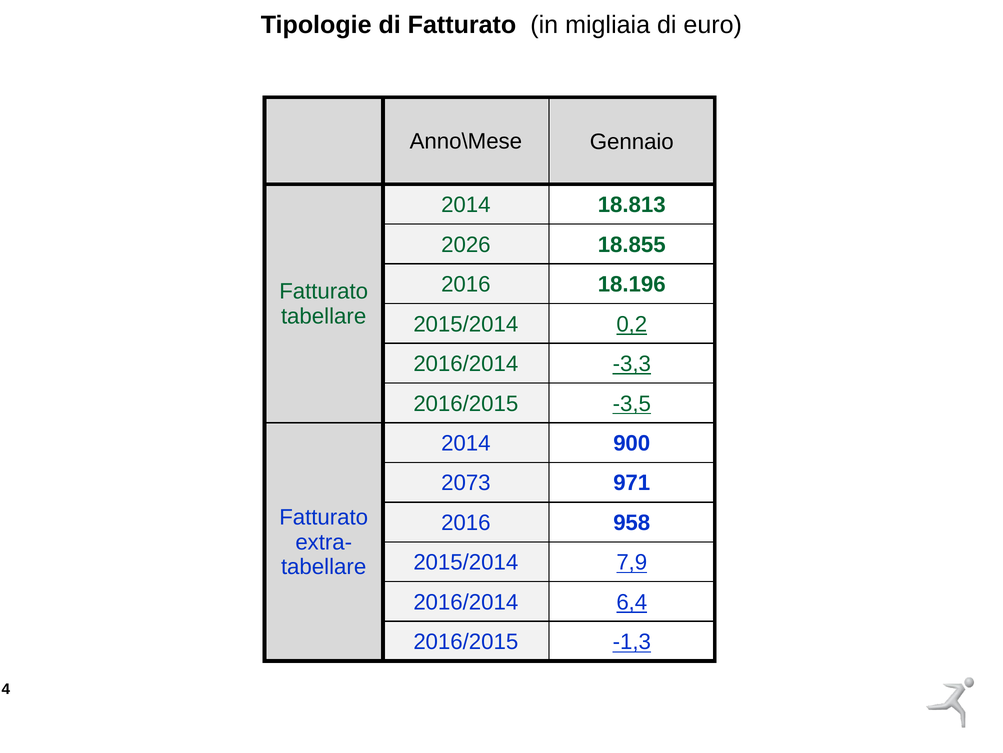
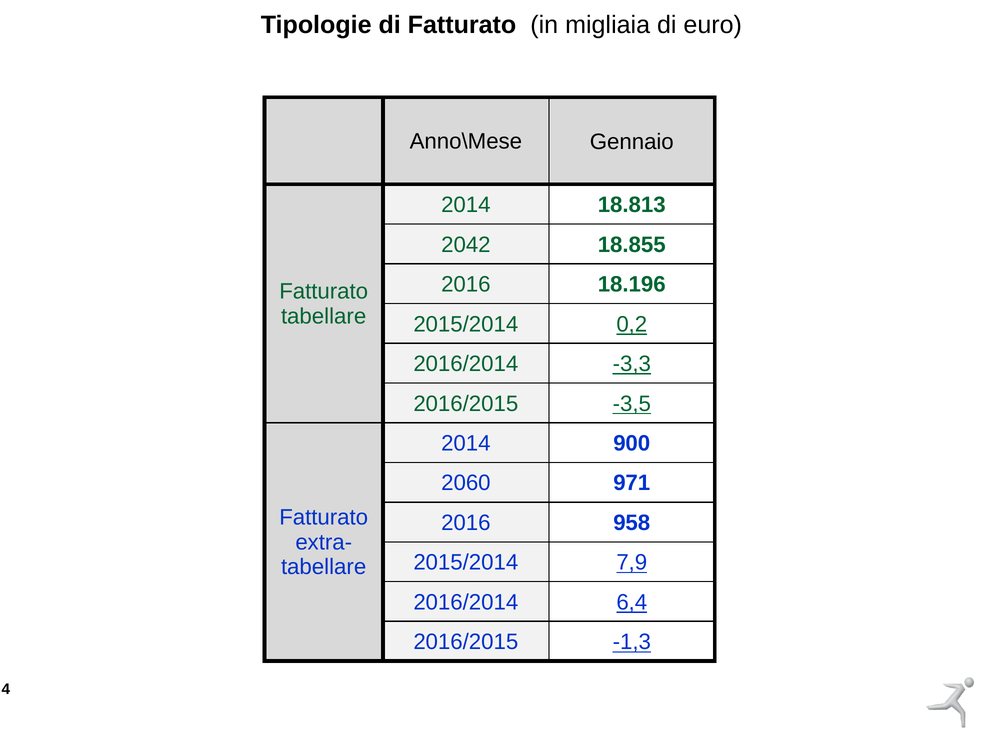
2026: 2026 -> 2042
2073: 2073 -> 2060
